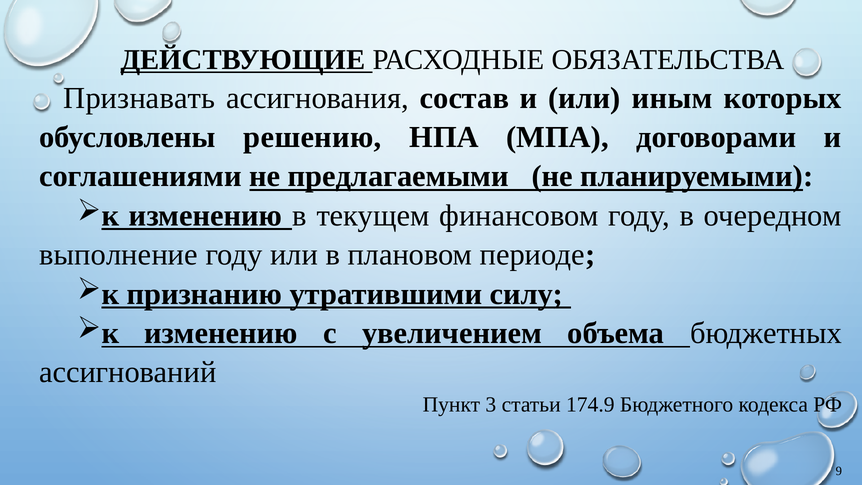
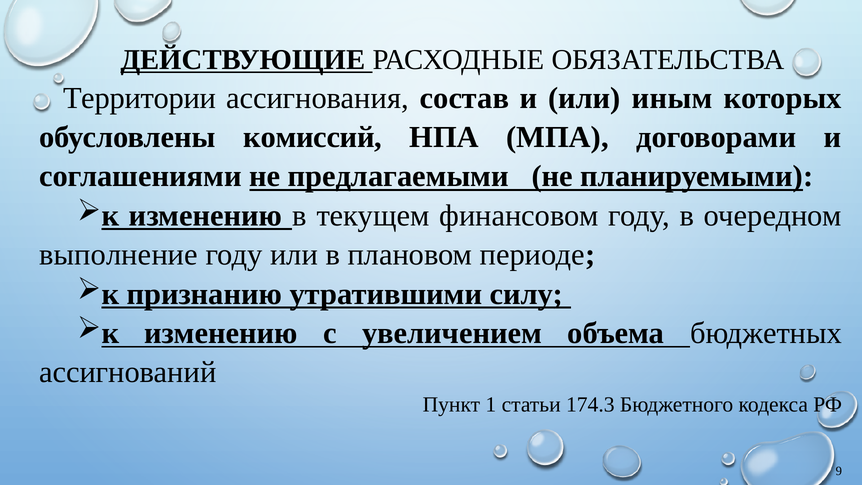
Признавать: Признавать -> Территории
решению: решению -> комиссий
3: 3 -> 1
174.9: 174.9 -> 174.3
